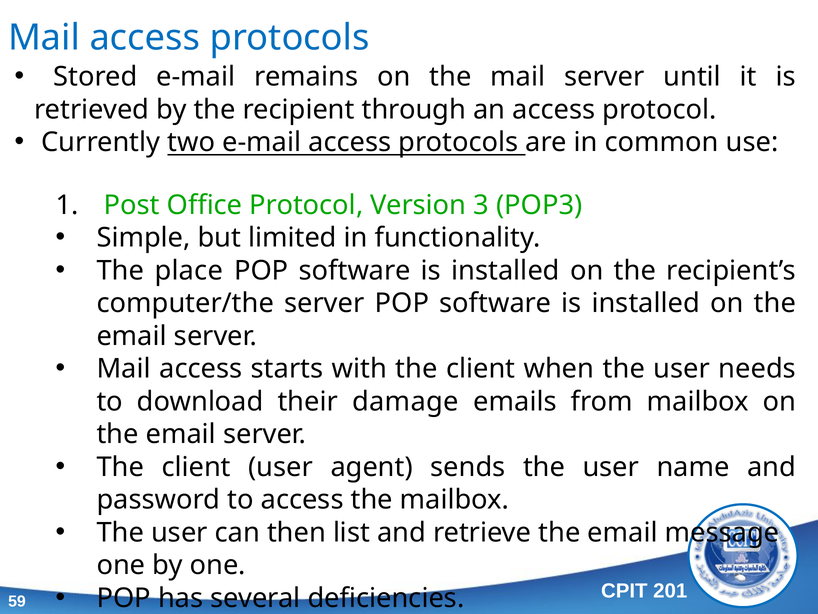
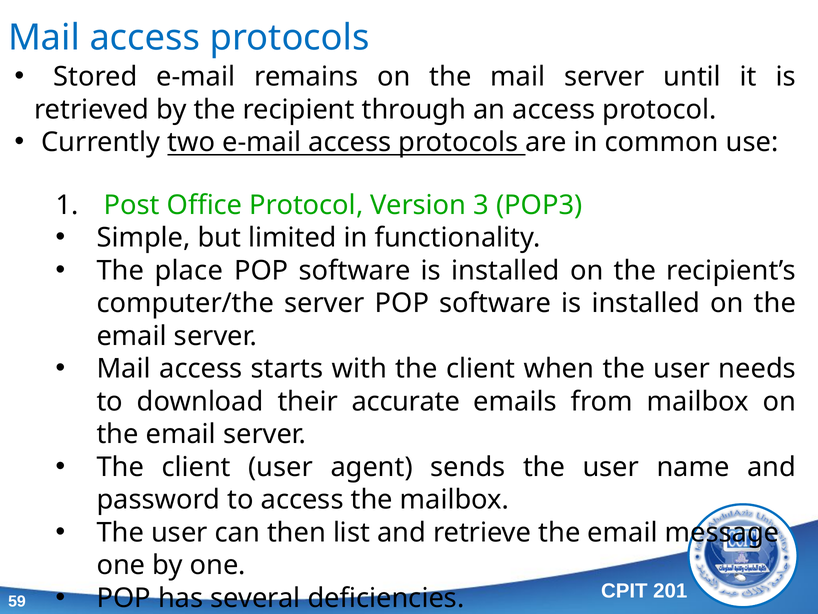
damage: damage -> accurate
